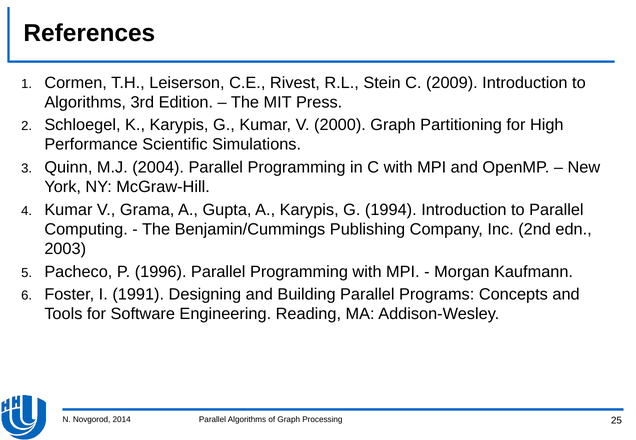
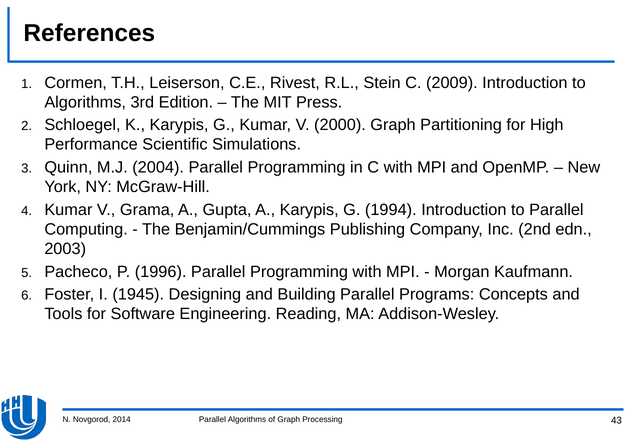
1991: 1991 -> 1945
25: 25 -> 43
